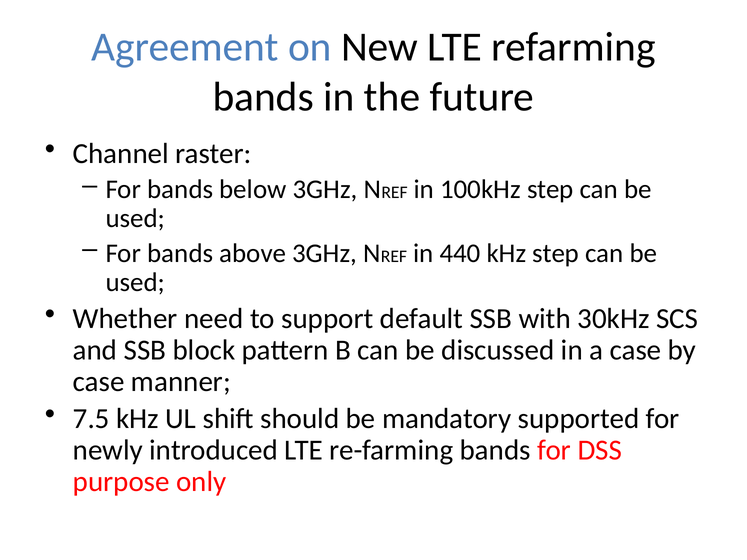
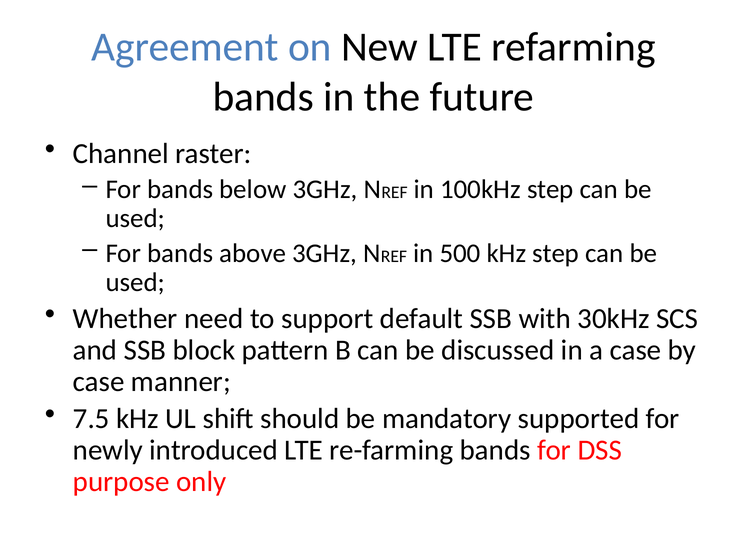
440: 440 -> 500
